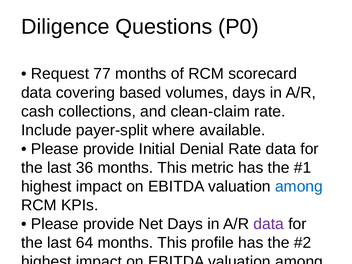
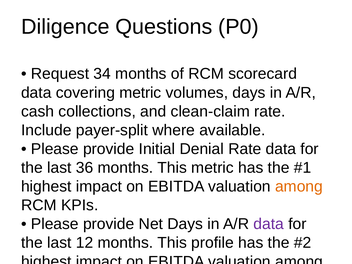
77: 77 -> 34
covering based: based -> metric
among at (299, 186) colour: blue -> orange
64: 64 -> 12
